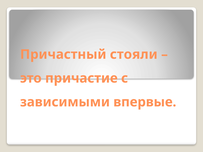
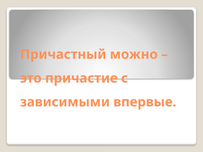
стояли: стояли -> можно
